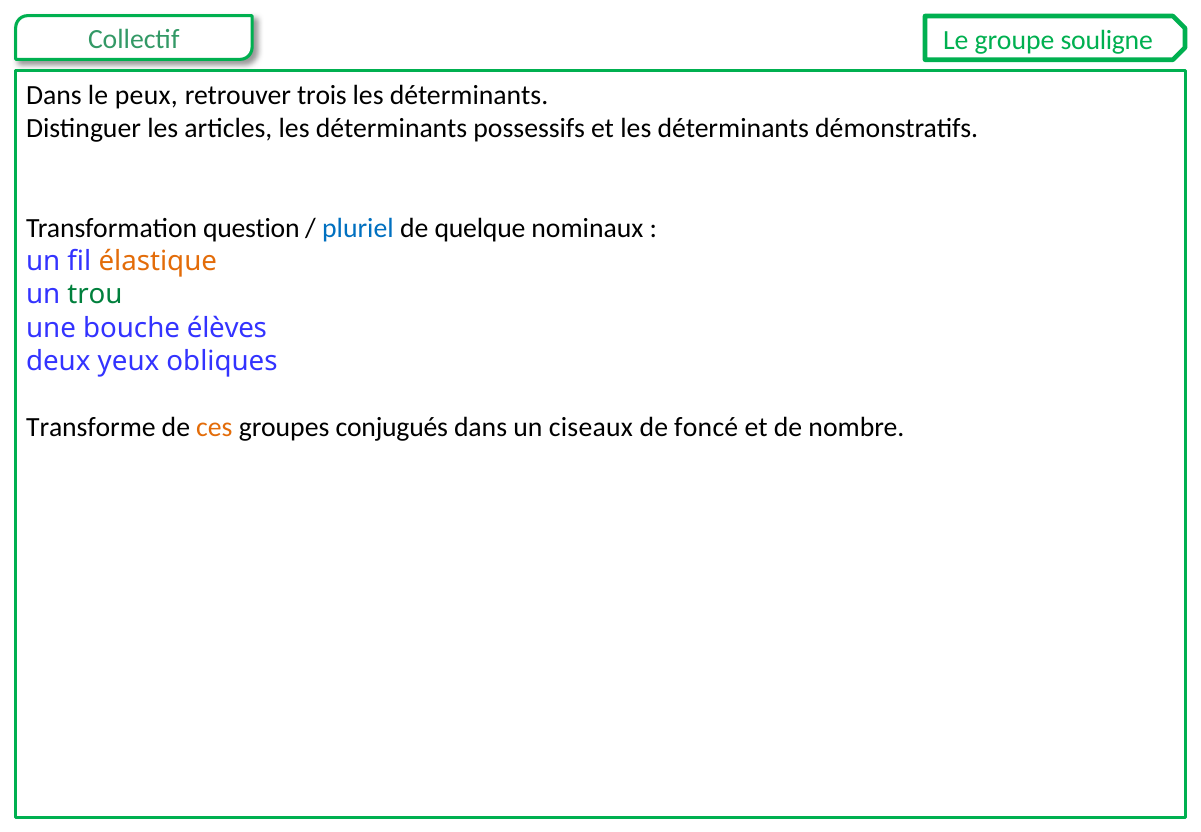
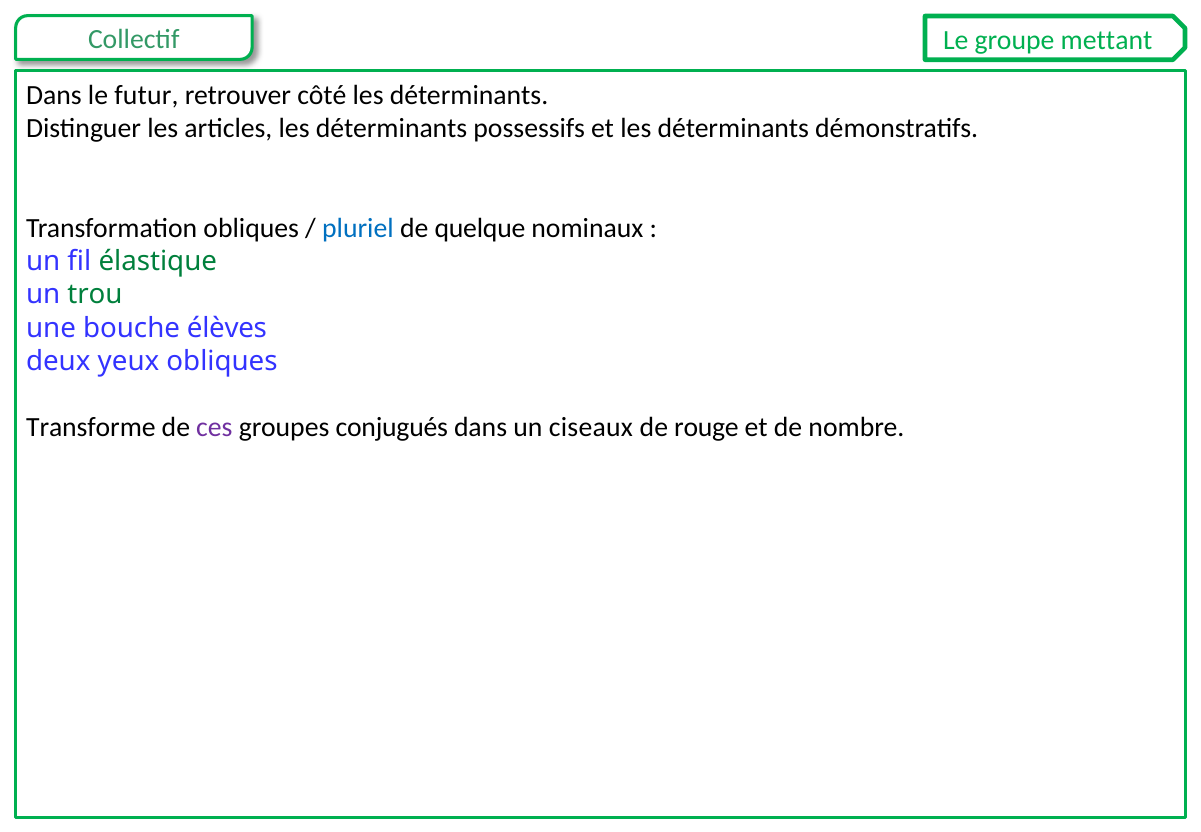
souligne: souligne -> mettant
peux: peux -> futur
trois: trois -> côté
Transformation question: question -> obliques
élastique colour: orange -> green
ces colour: orange -> purple
foncé: foncé -> rouge
